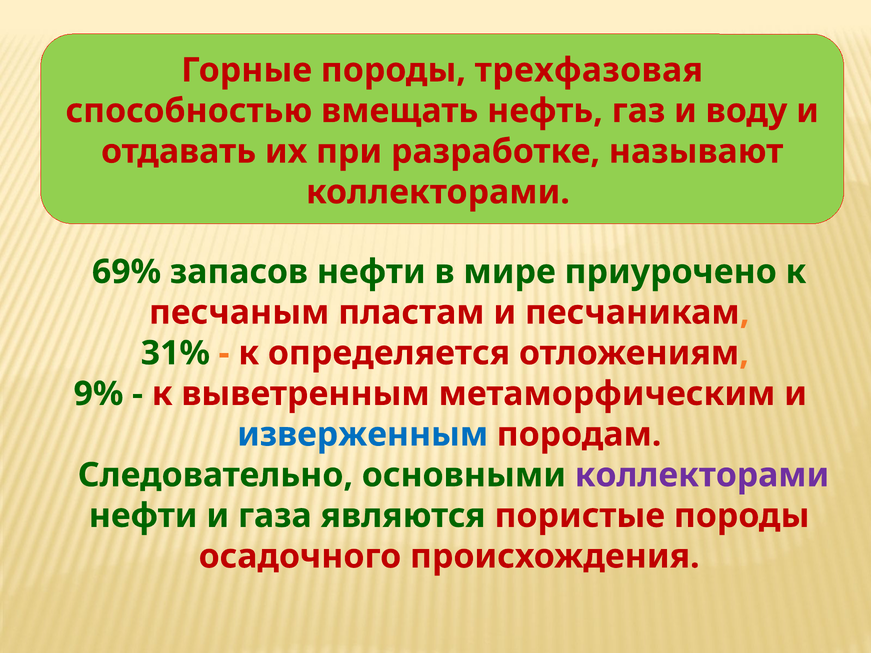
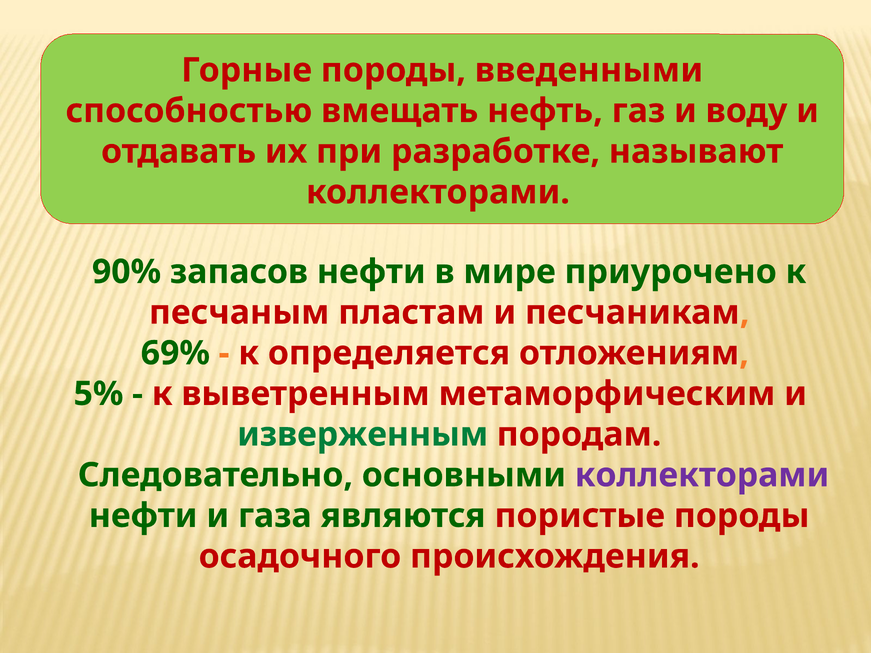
трехфазовая: трехфазовая -> введенными
69%: 69% -> 90%
31%: 31% -> 69%
9%: 9% -> 5%
изверженным colour: blue -> green
